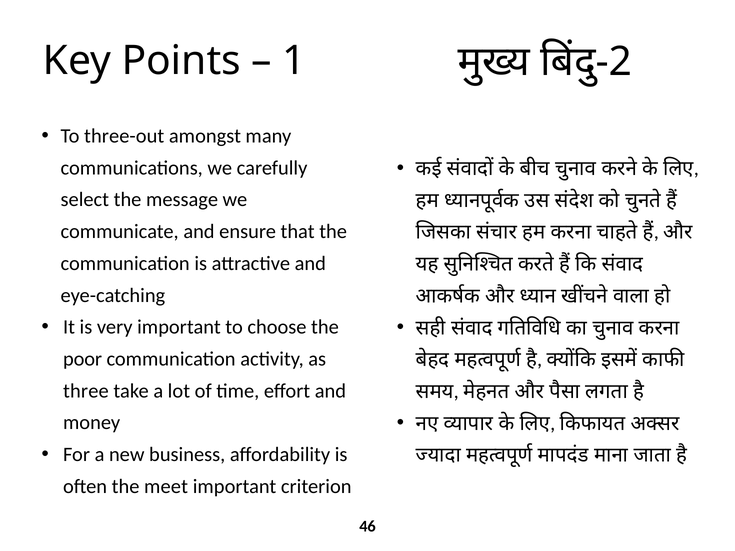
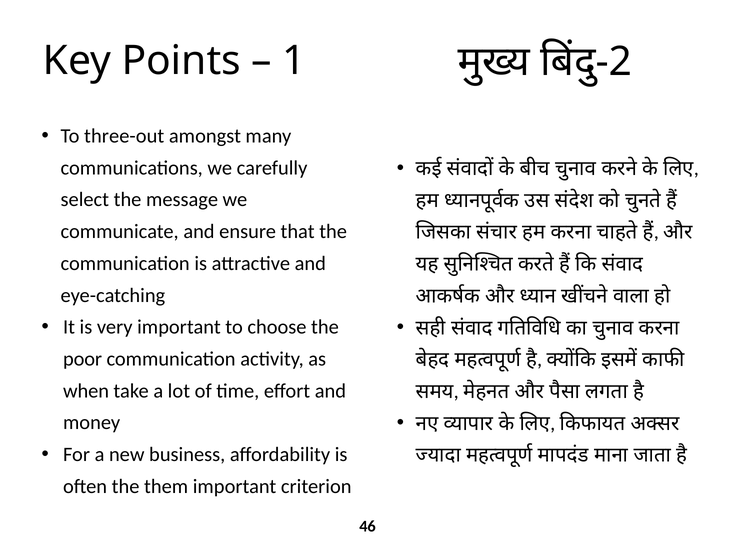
three: three -> when
meet: meet -> them
